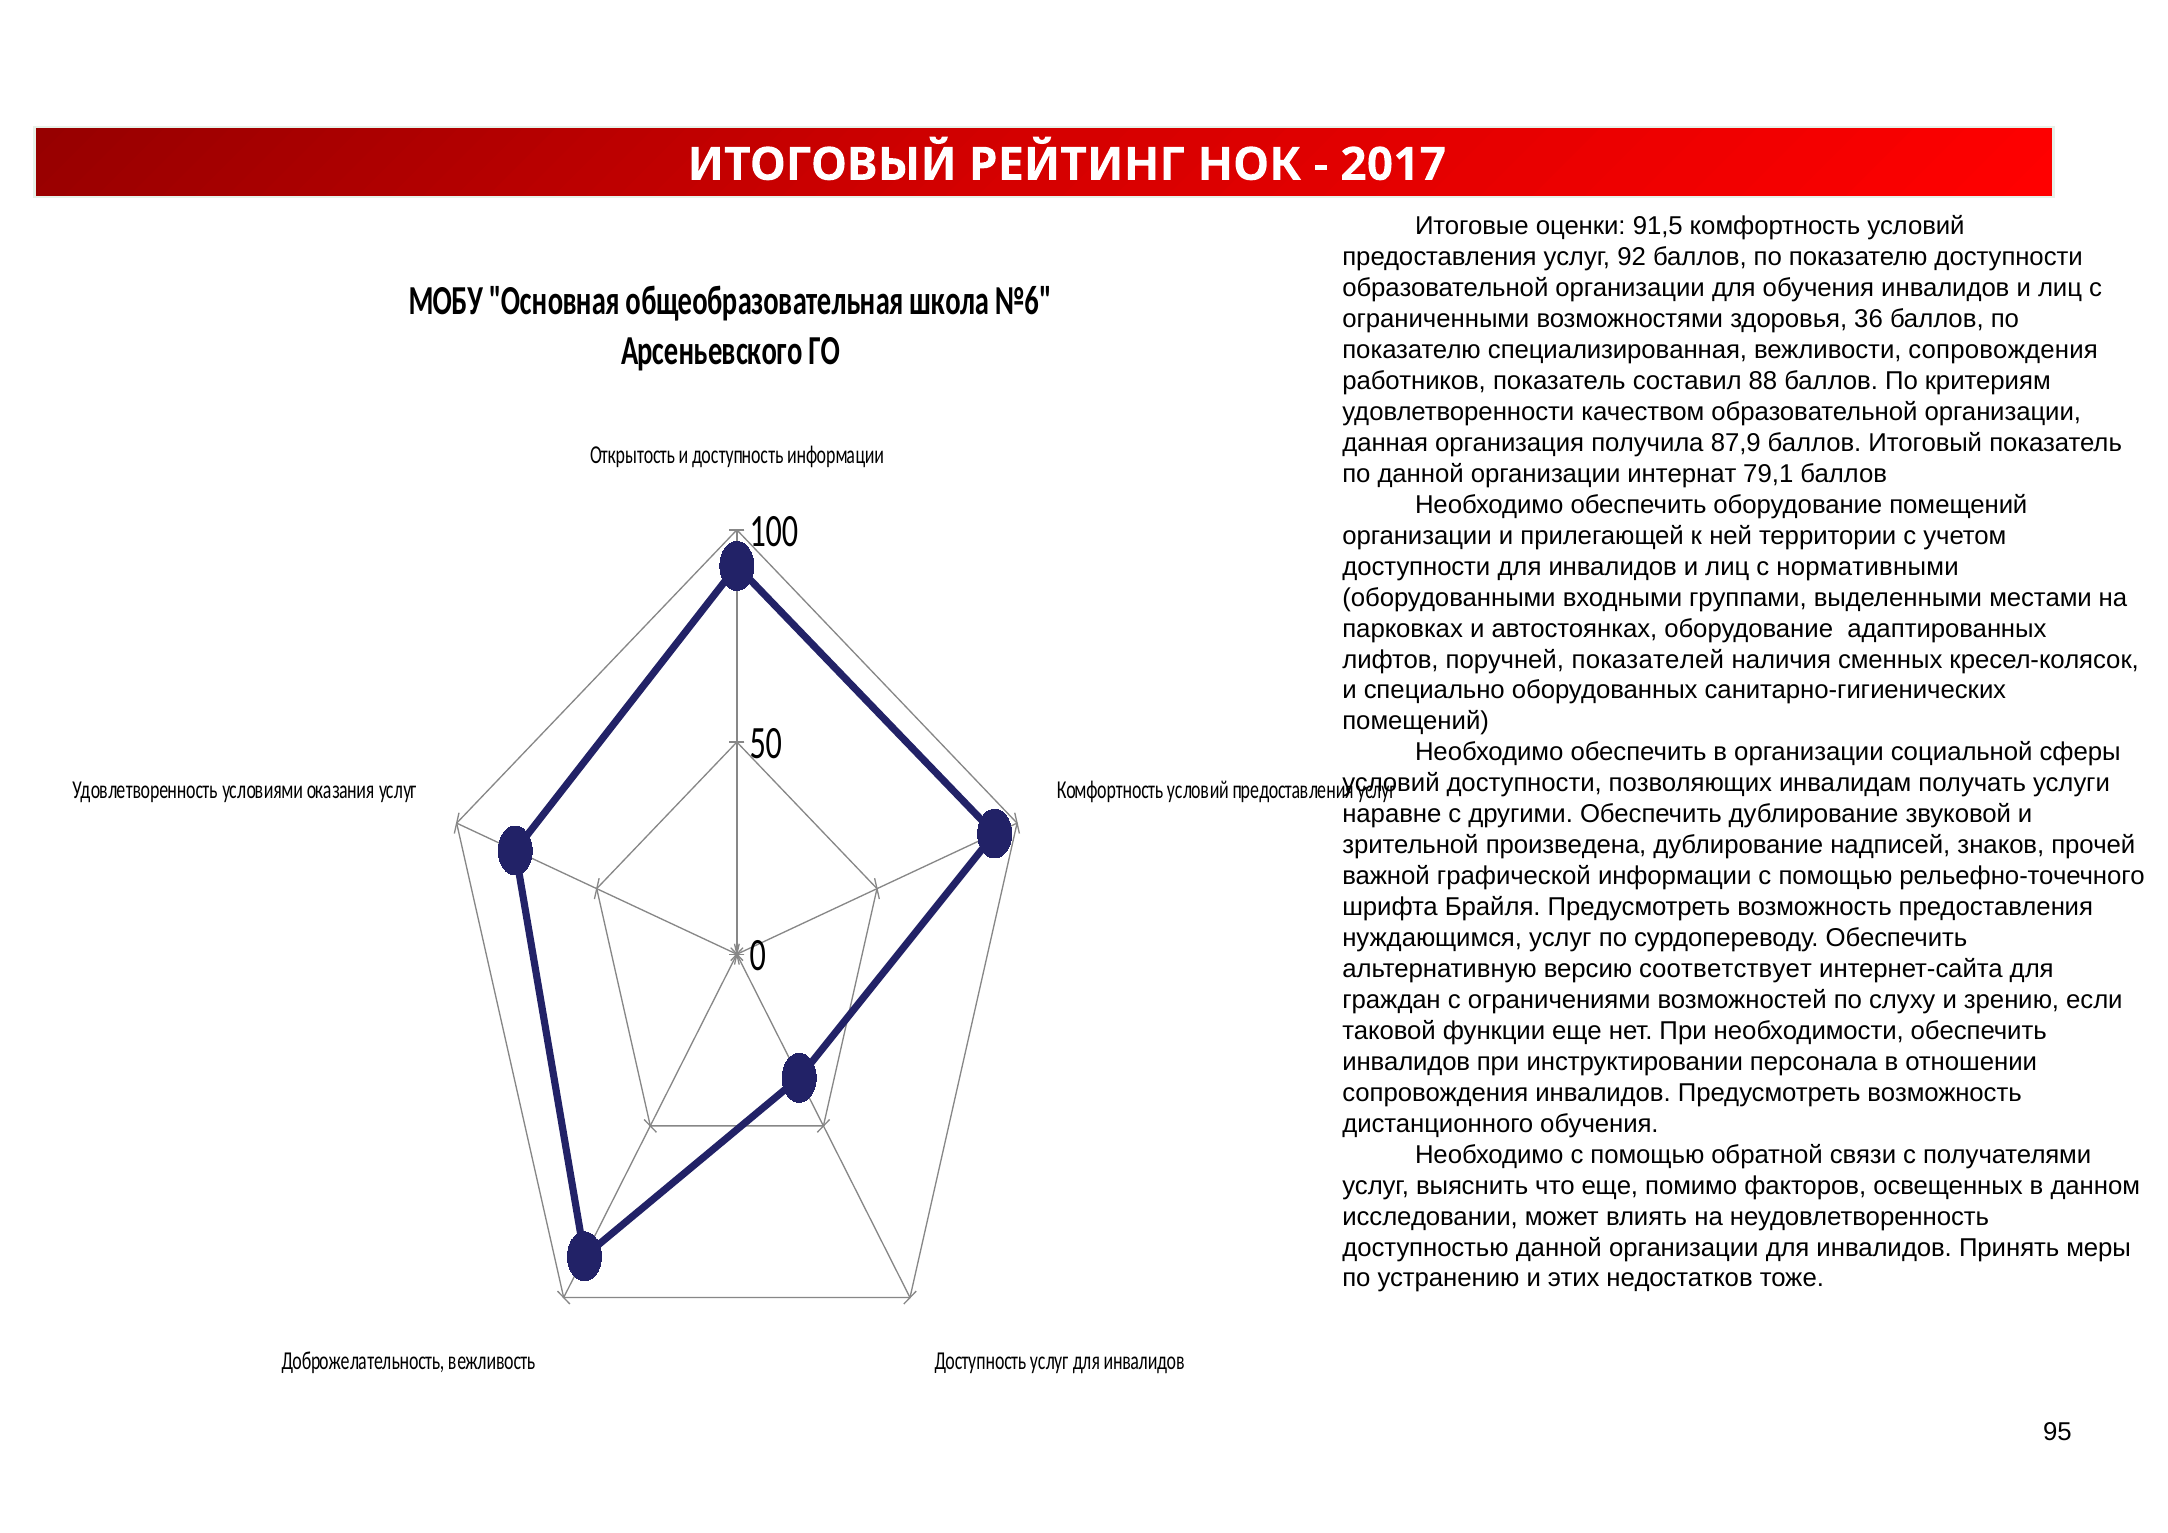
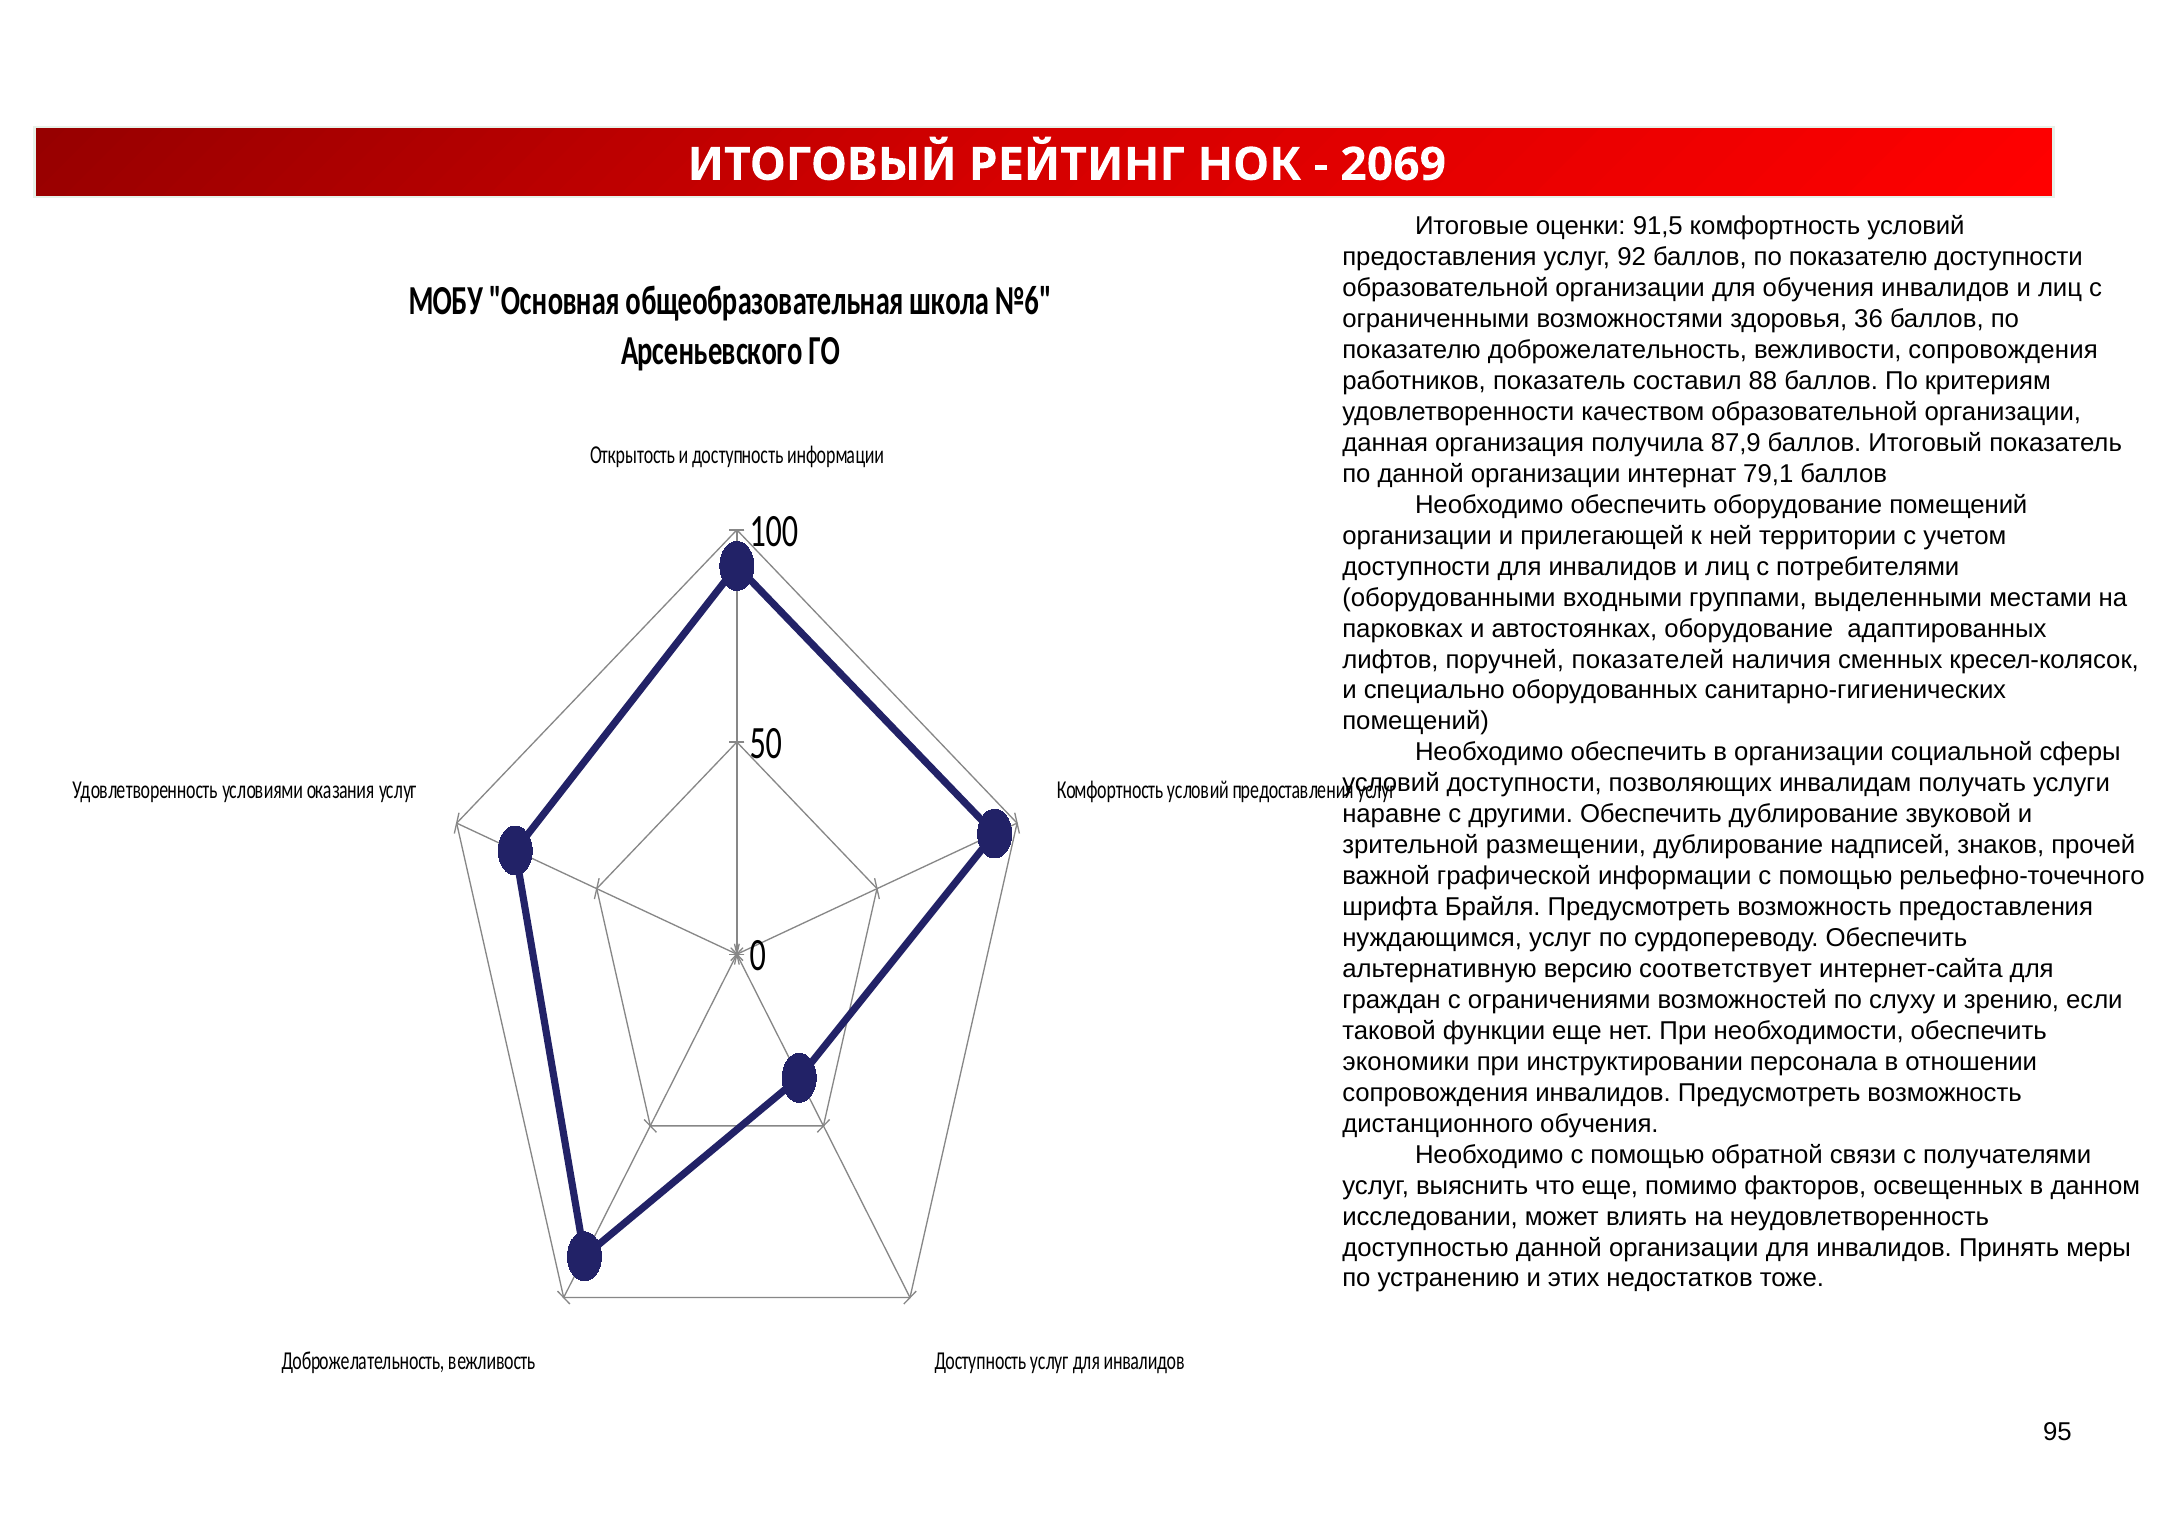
2017: 2017 -> 2069
показателю специализированная: специализированная -> доброжелательность
нормативными: нормативными -> потребителями
произведена: произведена -> размещении
инвалидов at (1406, 1062): инвалидов -> экономики
